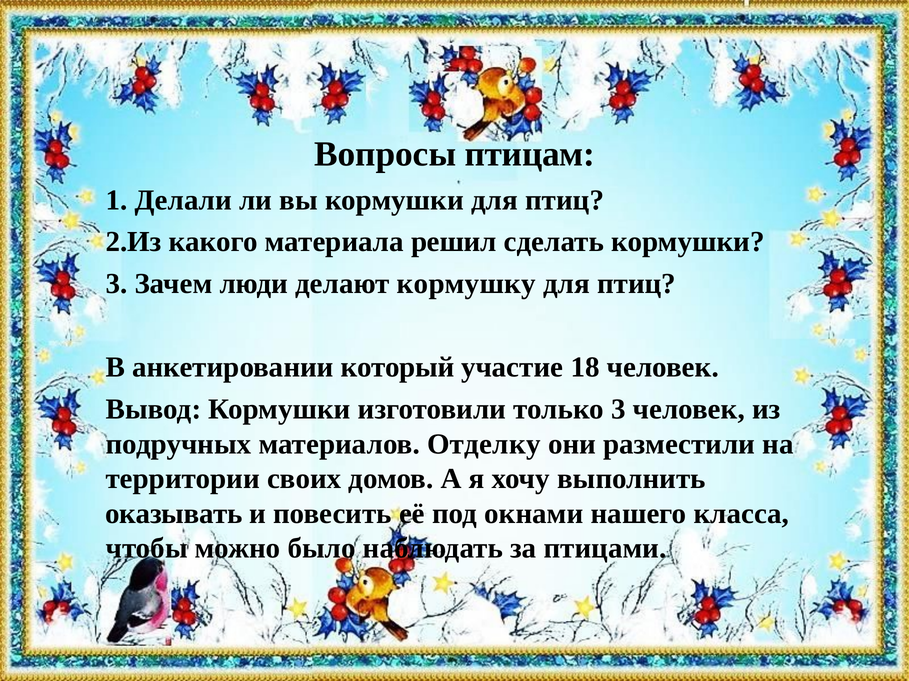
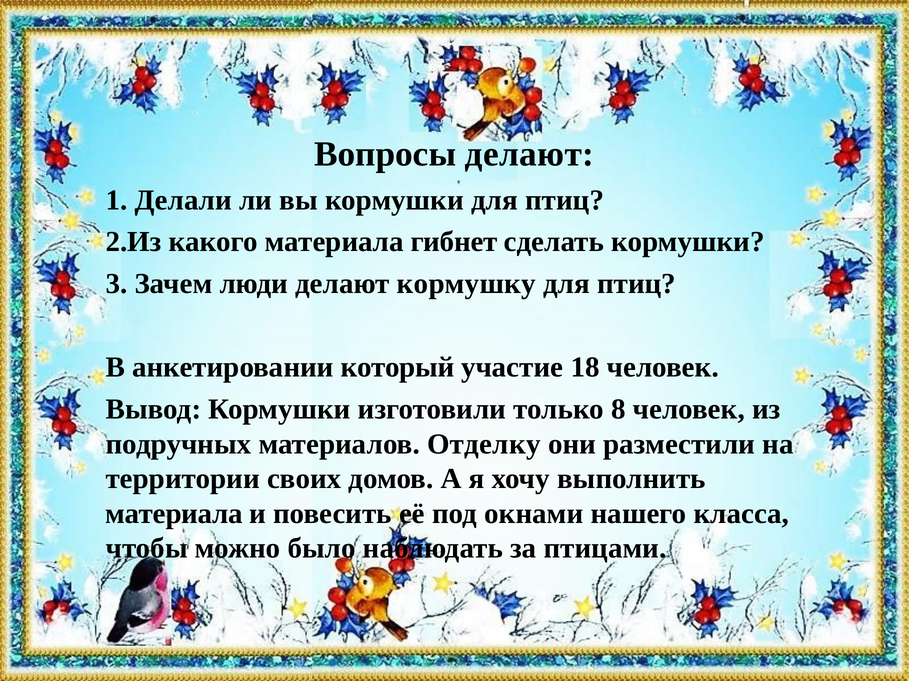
Вопросы птицам: птицам -> делают
решил: решил -> гибнет
только 3: 3 -> 8
оказывать at (174, 514): оказывать -> материала
